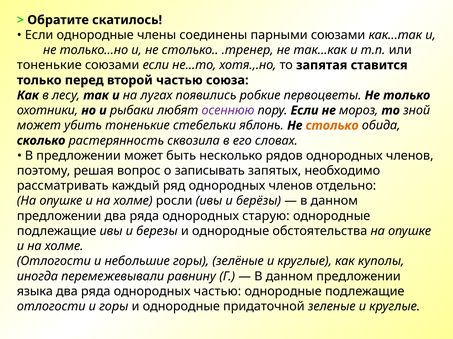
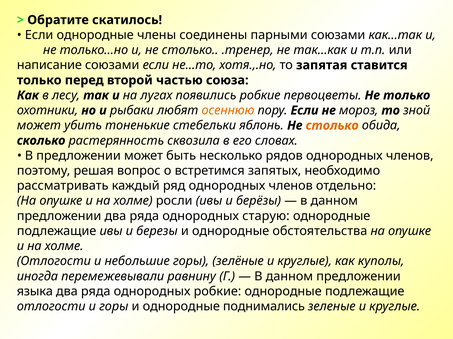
тоненькие at (49, 65): тоненькие -> написание
осеннюю colour: purple -> orange
записывать: записывать -> встретимся
однородных частью: частью -> робкие
придаточной: придаточной -> поднимались
